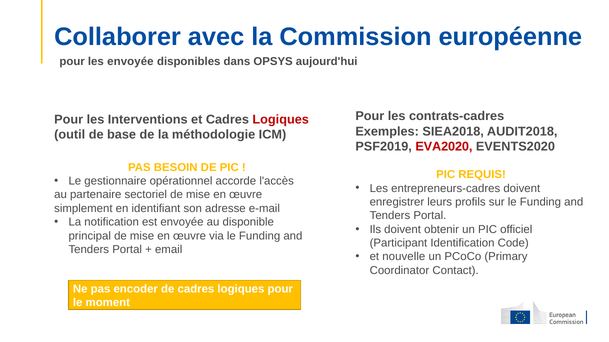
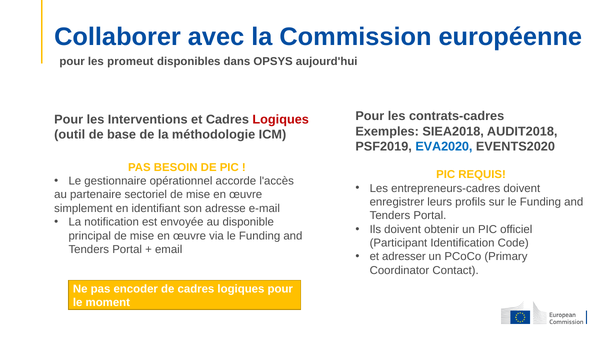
les envoyée: envoyée -> promeut
EVA2020 colour: red -> blue
nouvelle: nouvelle -> adresser
